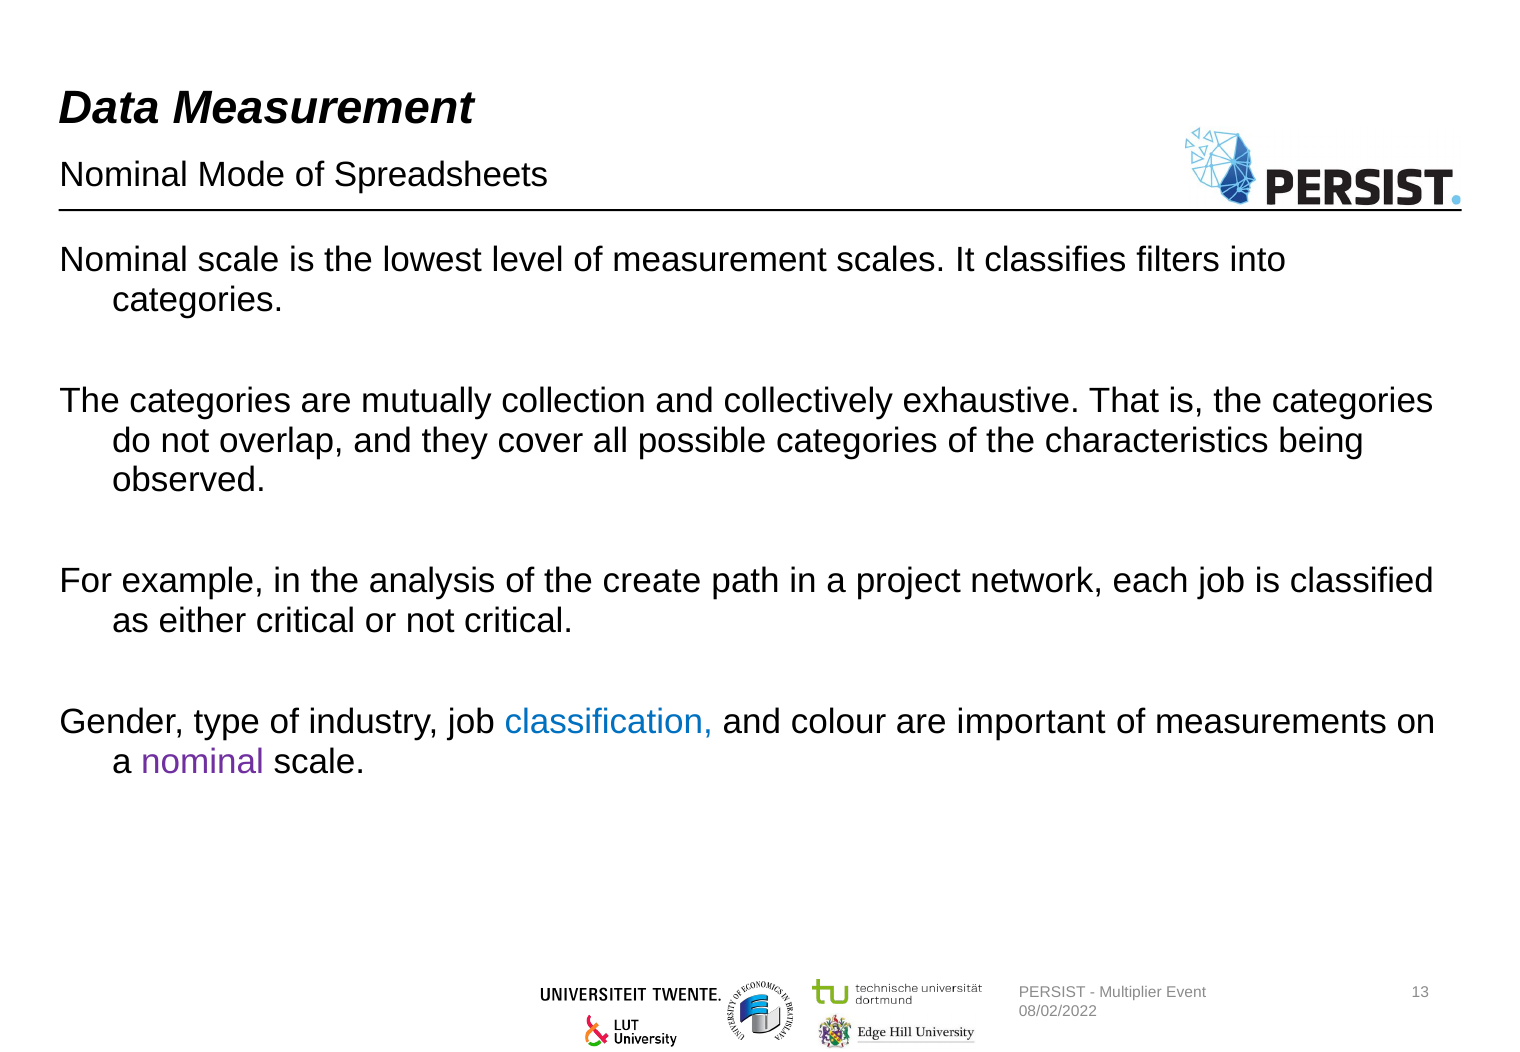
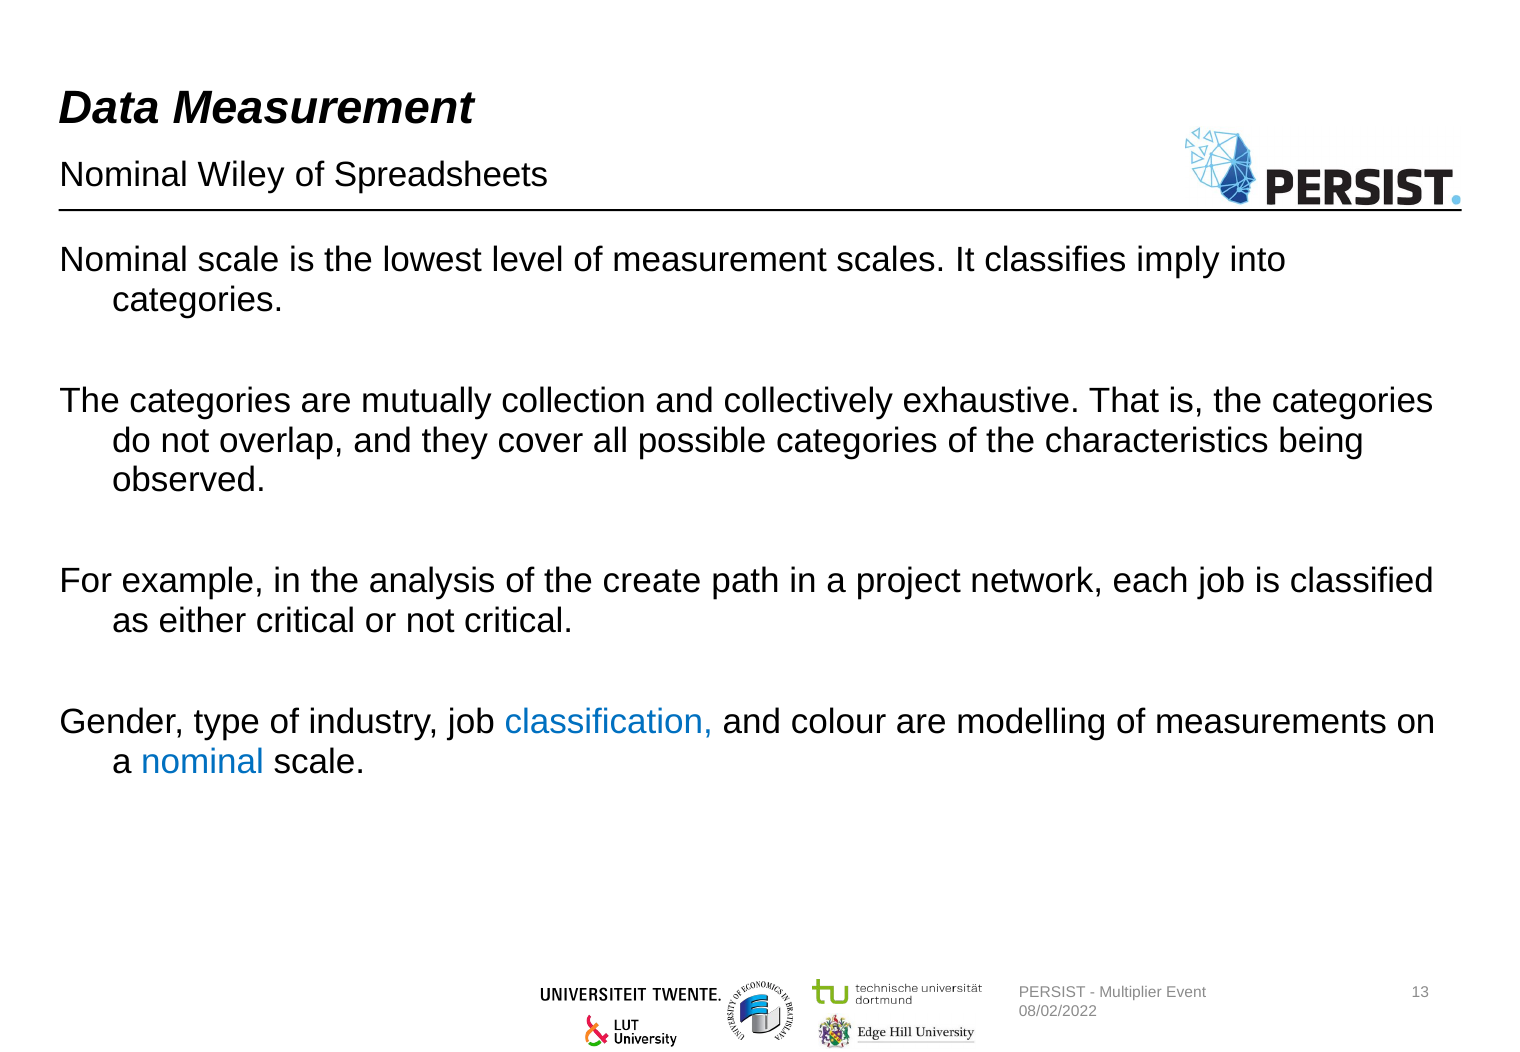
Mode: Mode -> Wiley
filters: filters -> imply
important: important -> modelling
nominal at (203, 763) colour: purple -> blue
